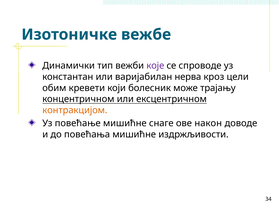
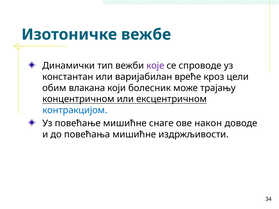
нерва: нерва -> вреће
кревети: кревети -> влакана
контракцијом colour: orange -> blue
